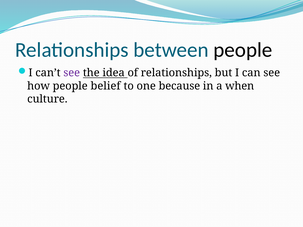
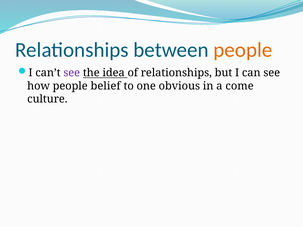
people at (243, 50) colour: black -> orange
because: because -> obvious
when: when -> come
